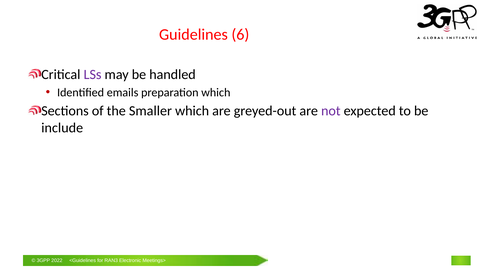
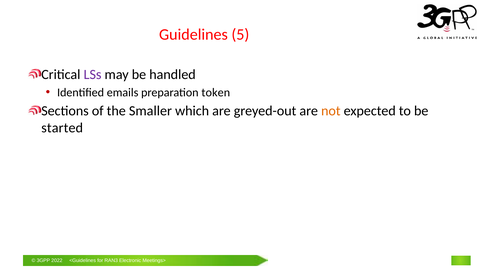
Guidelines 6: 6 -> 5
preparation which: which -> token
not colour: purple -> orange
include: include -> started
